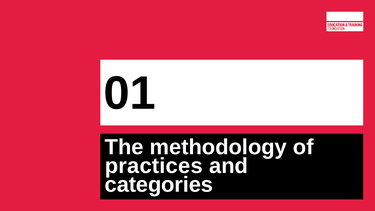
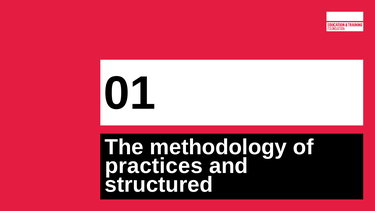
categories: categories -> structured
